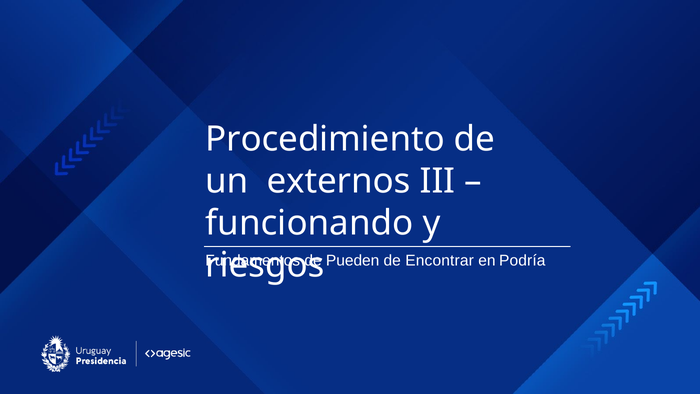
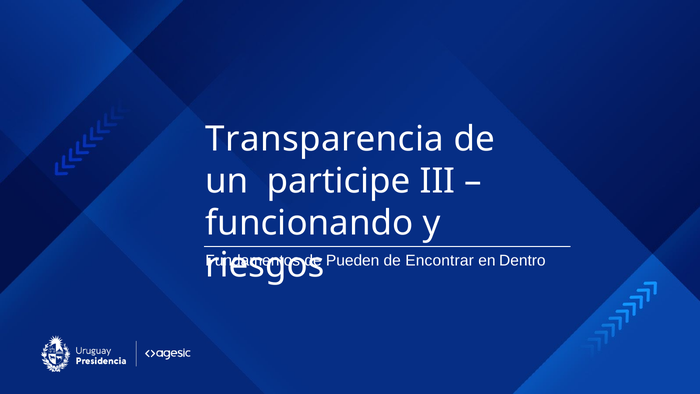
Procedimiento: Procedimiento -> Transparencia
externos: externos -> participe
Podría: Podría -> Dentro
